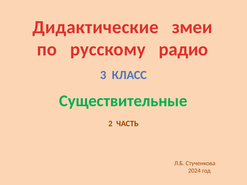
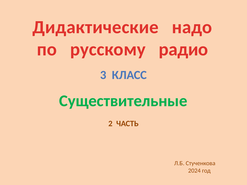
змеи: змеи -> надо
